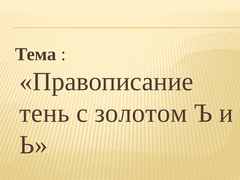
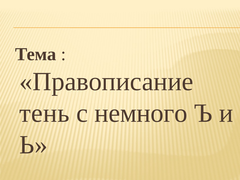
золотом: золотом -> немного
